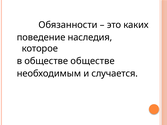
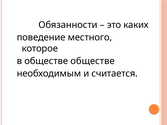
наследия: наследия -> местного
случается: случается -> считается
